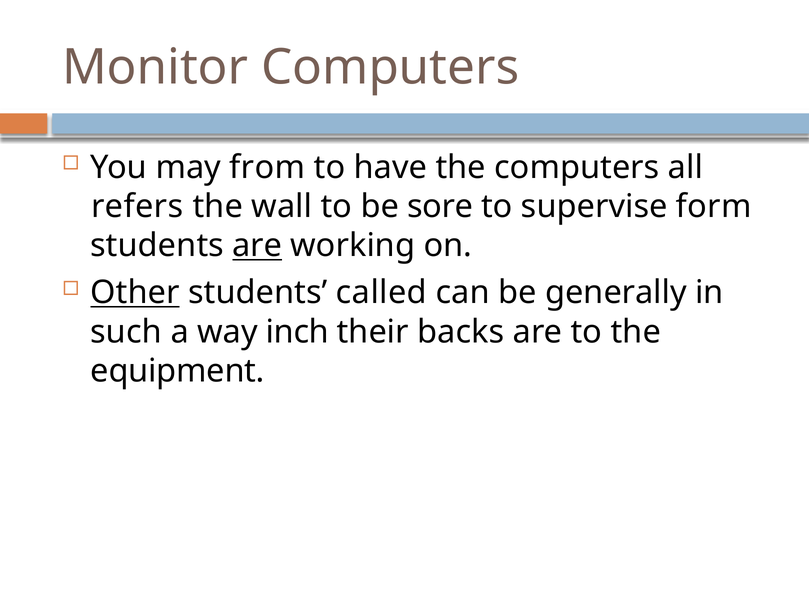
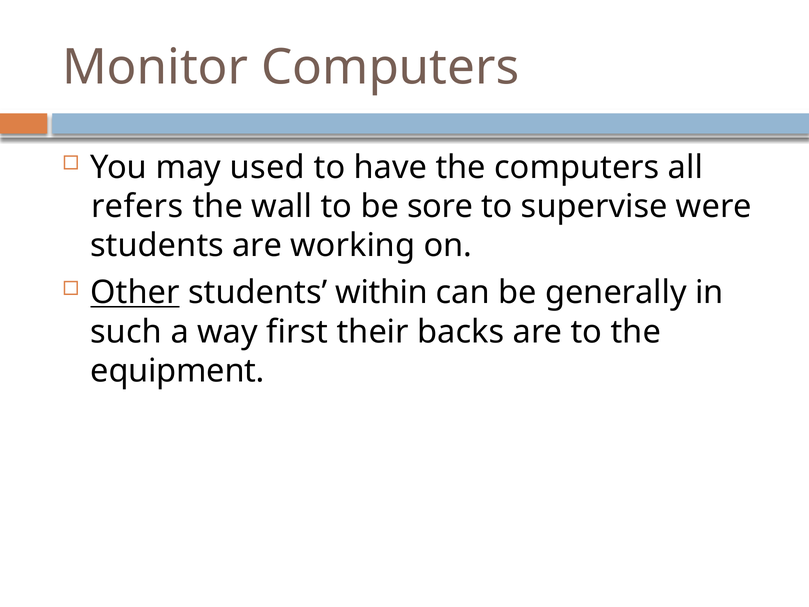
from: from -> used
form: form -> were
are at (257, 246) underline: present -> none
called: called -> within
inch: inch -> first
